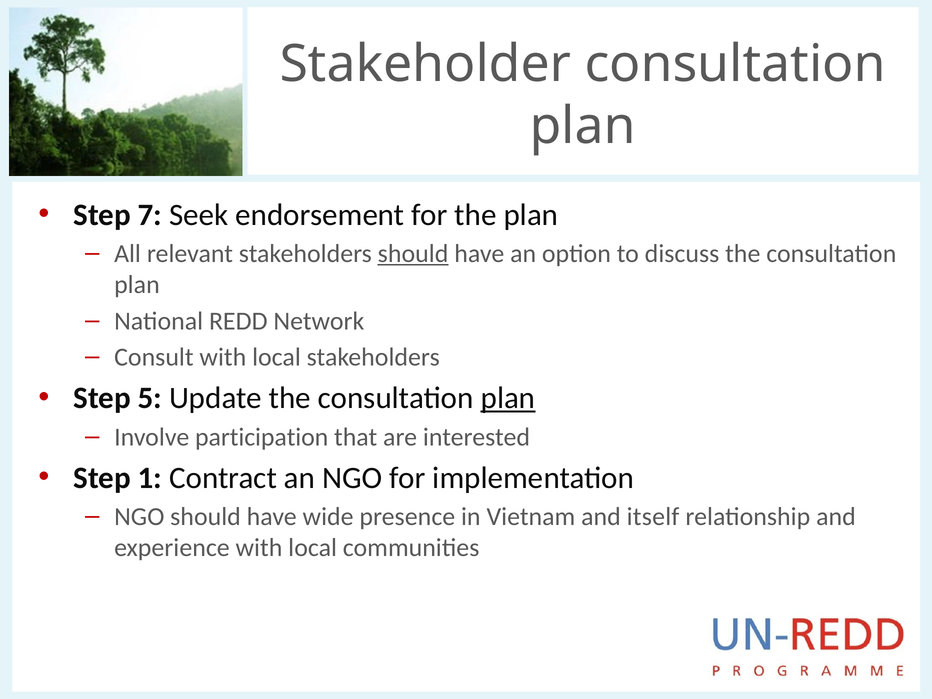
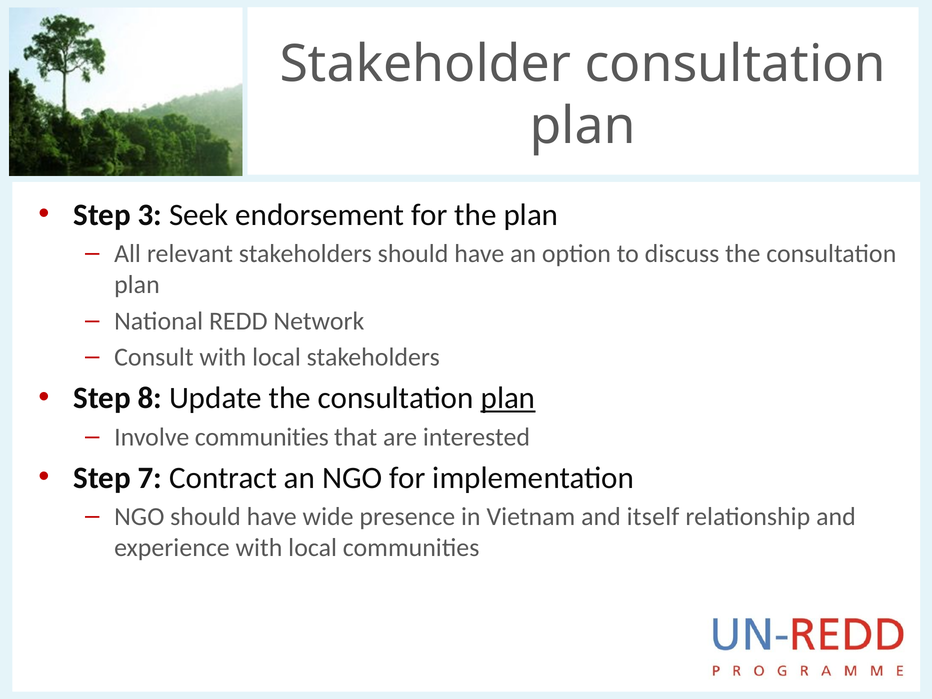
7: 7 -> 3
should at (413, 254) underline: present -> none
5: 5 -> 8
Involve participation: participation -> communities
1: 1 -> 7
